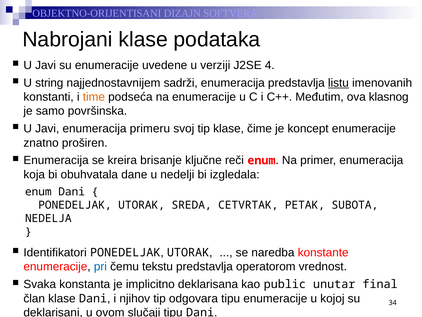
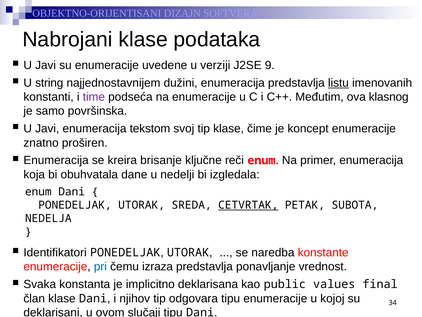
4: 4 -> 9
sadrži: sadrži -> dužini
time colour: orange -> purple
primeru: primeru -> tekstom
CETVRTAK underline: none -> present
tekstu: tekstu -> izraza
operatorom: operatorom -> ponavljanje
unutar: unutar -> values
